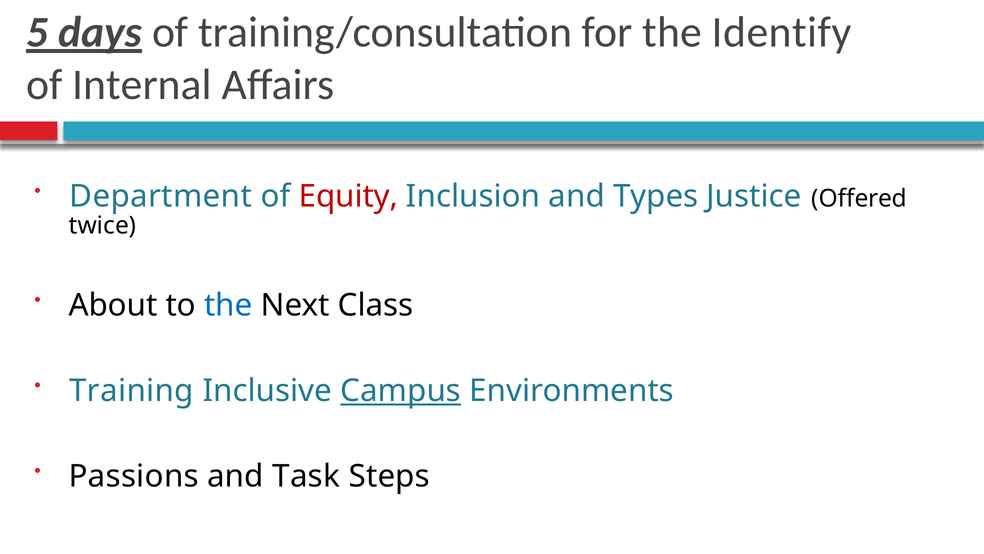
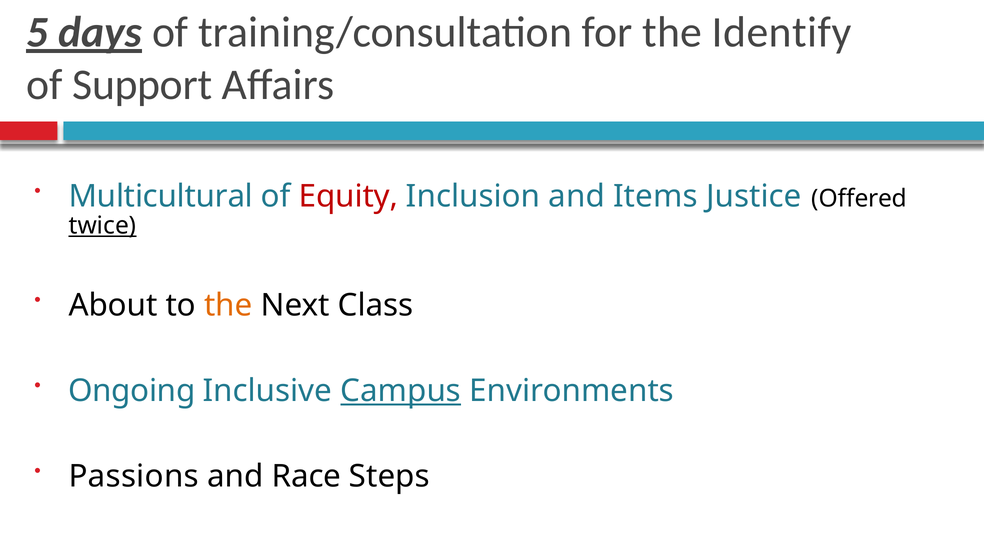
Internal: Internal -> Support
Department: Department -> Multicultural
Types: Types -> Items
twice underline: none -> present
the at (228, 305) colour: blue -> orange
Training: Training -> Ongoing
Task: Task -> Race
